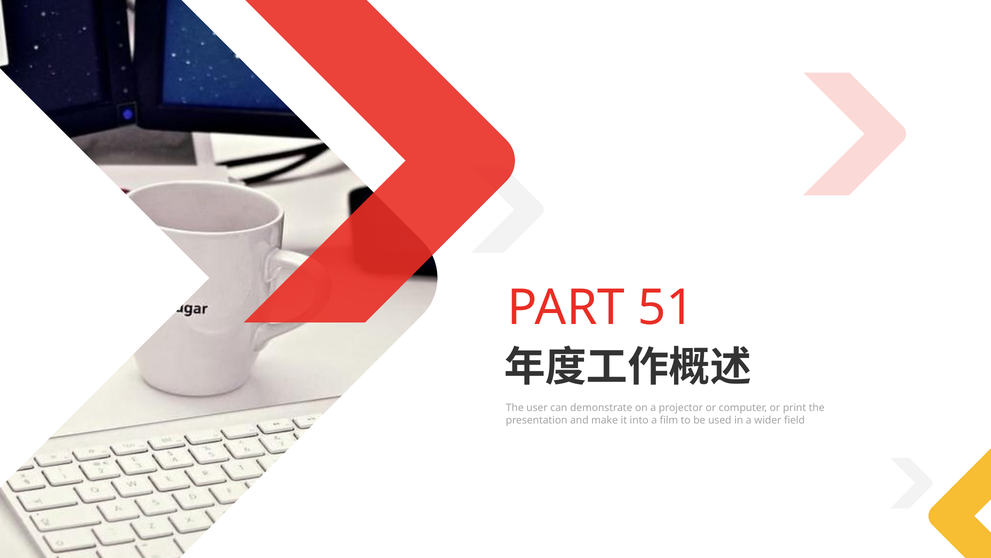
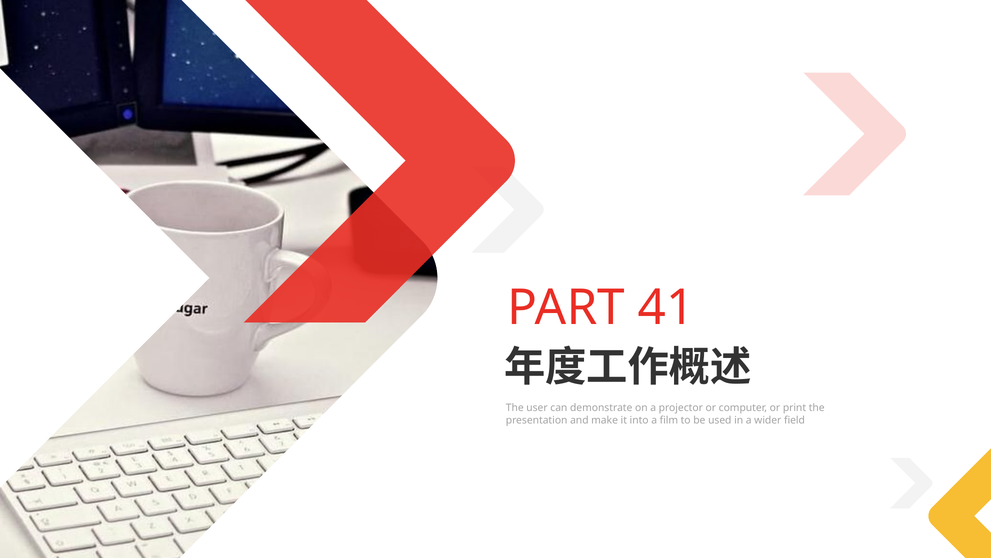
51: 51 -> 41
